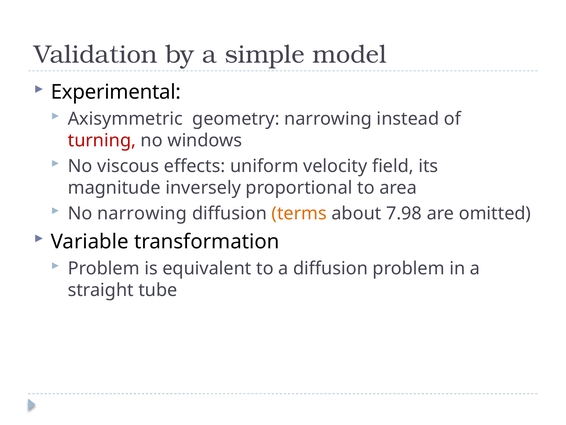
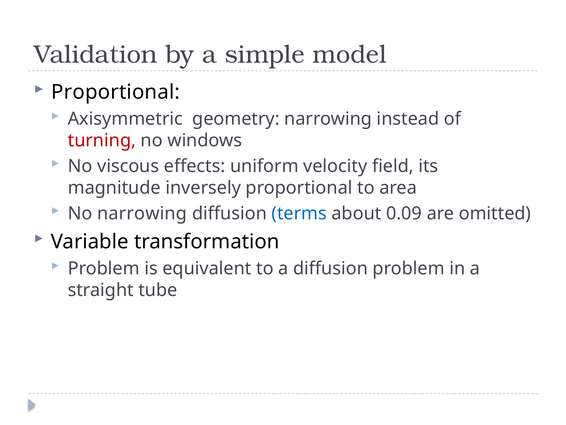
Experimental at (116, 92): Experimental -> Proportional
terms colour: orange -> blue
7.98: 7.98 -> 0.09
